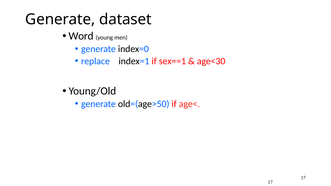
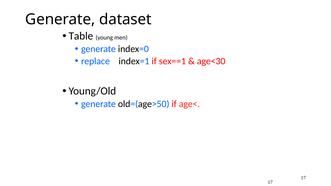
Word: Word -> Table
